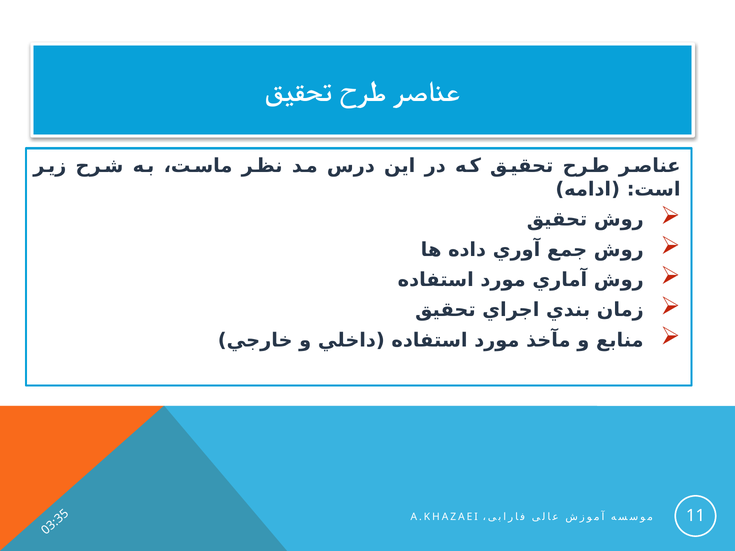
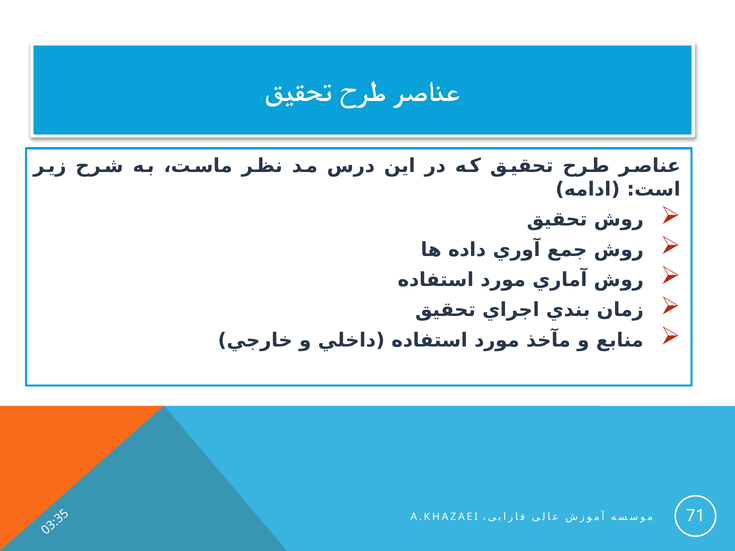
11: 11 -> 71
